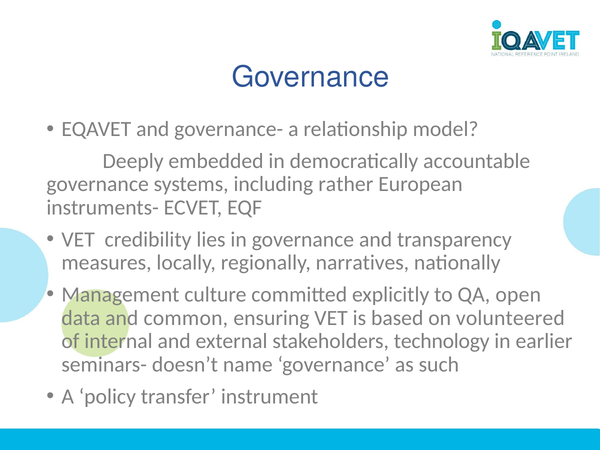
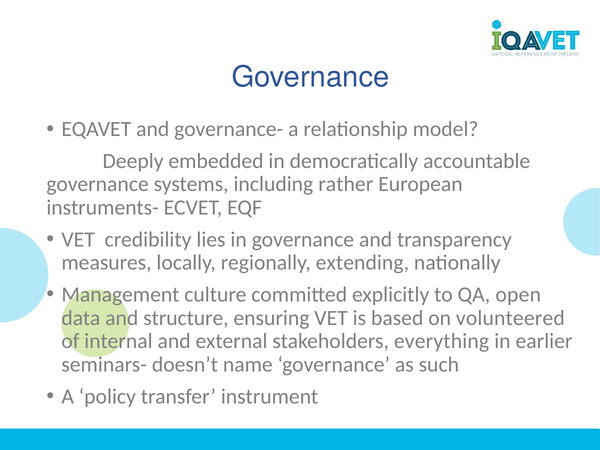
narratives: narratives -> extending
common: common -> structure
technology: technology -> everything
